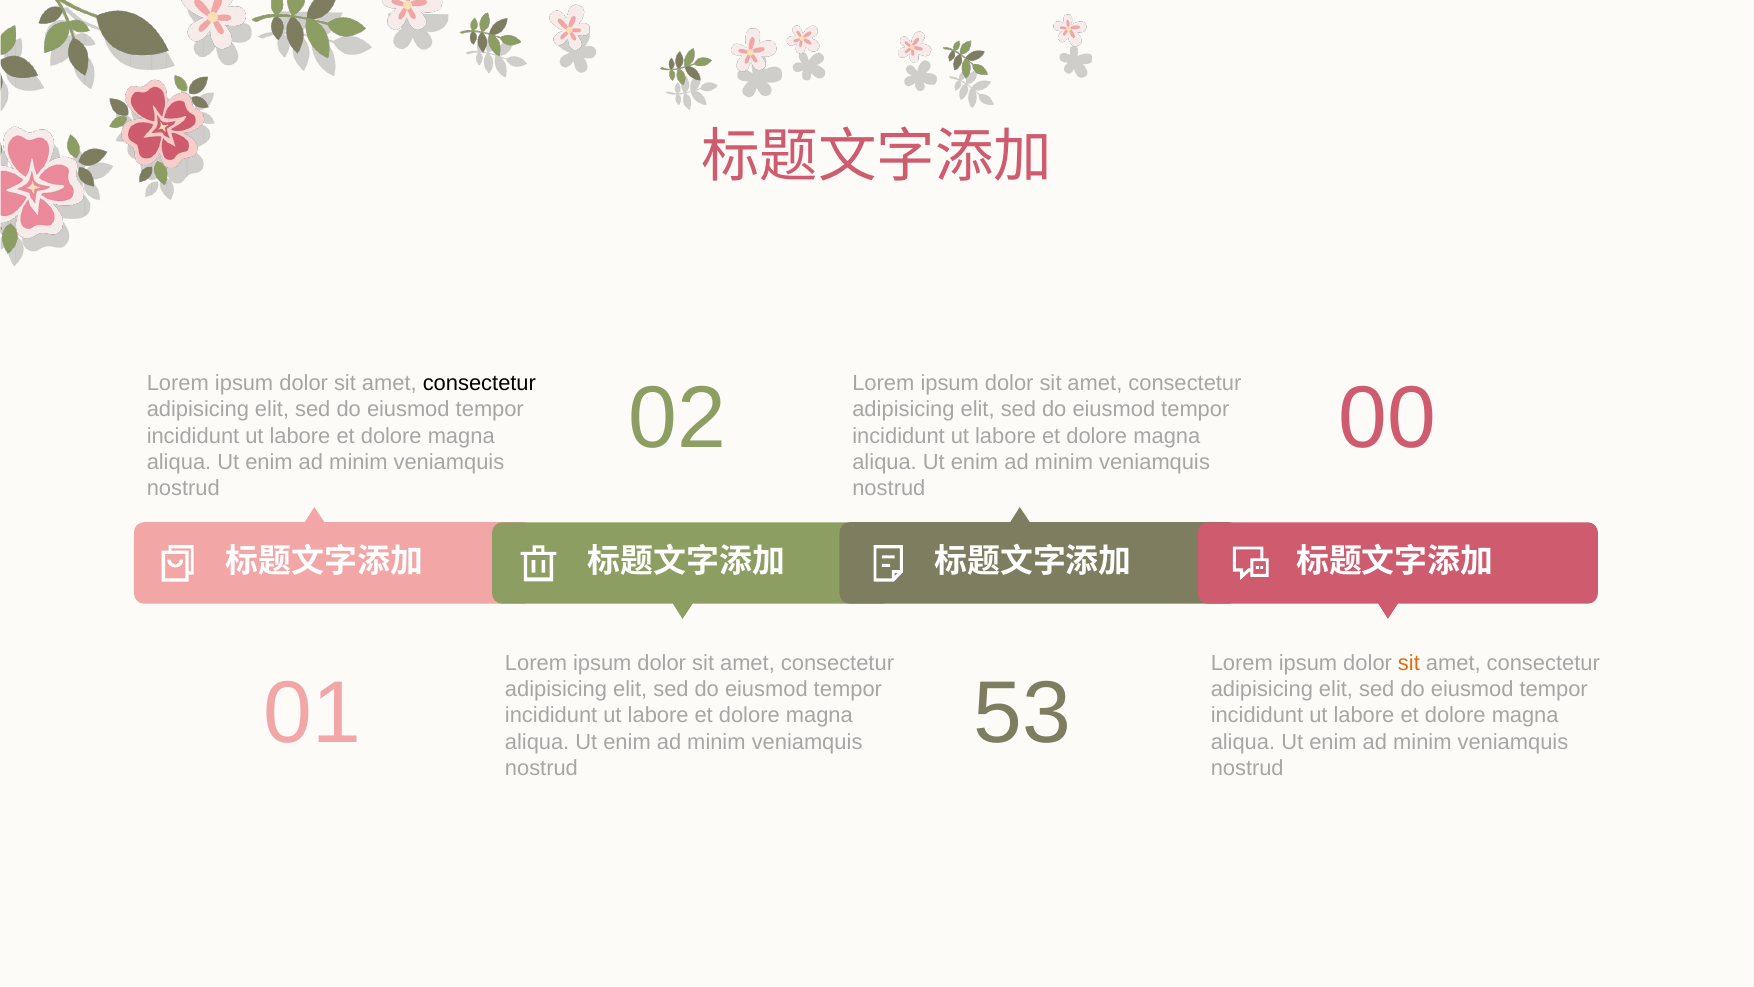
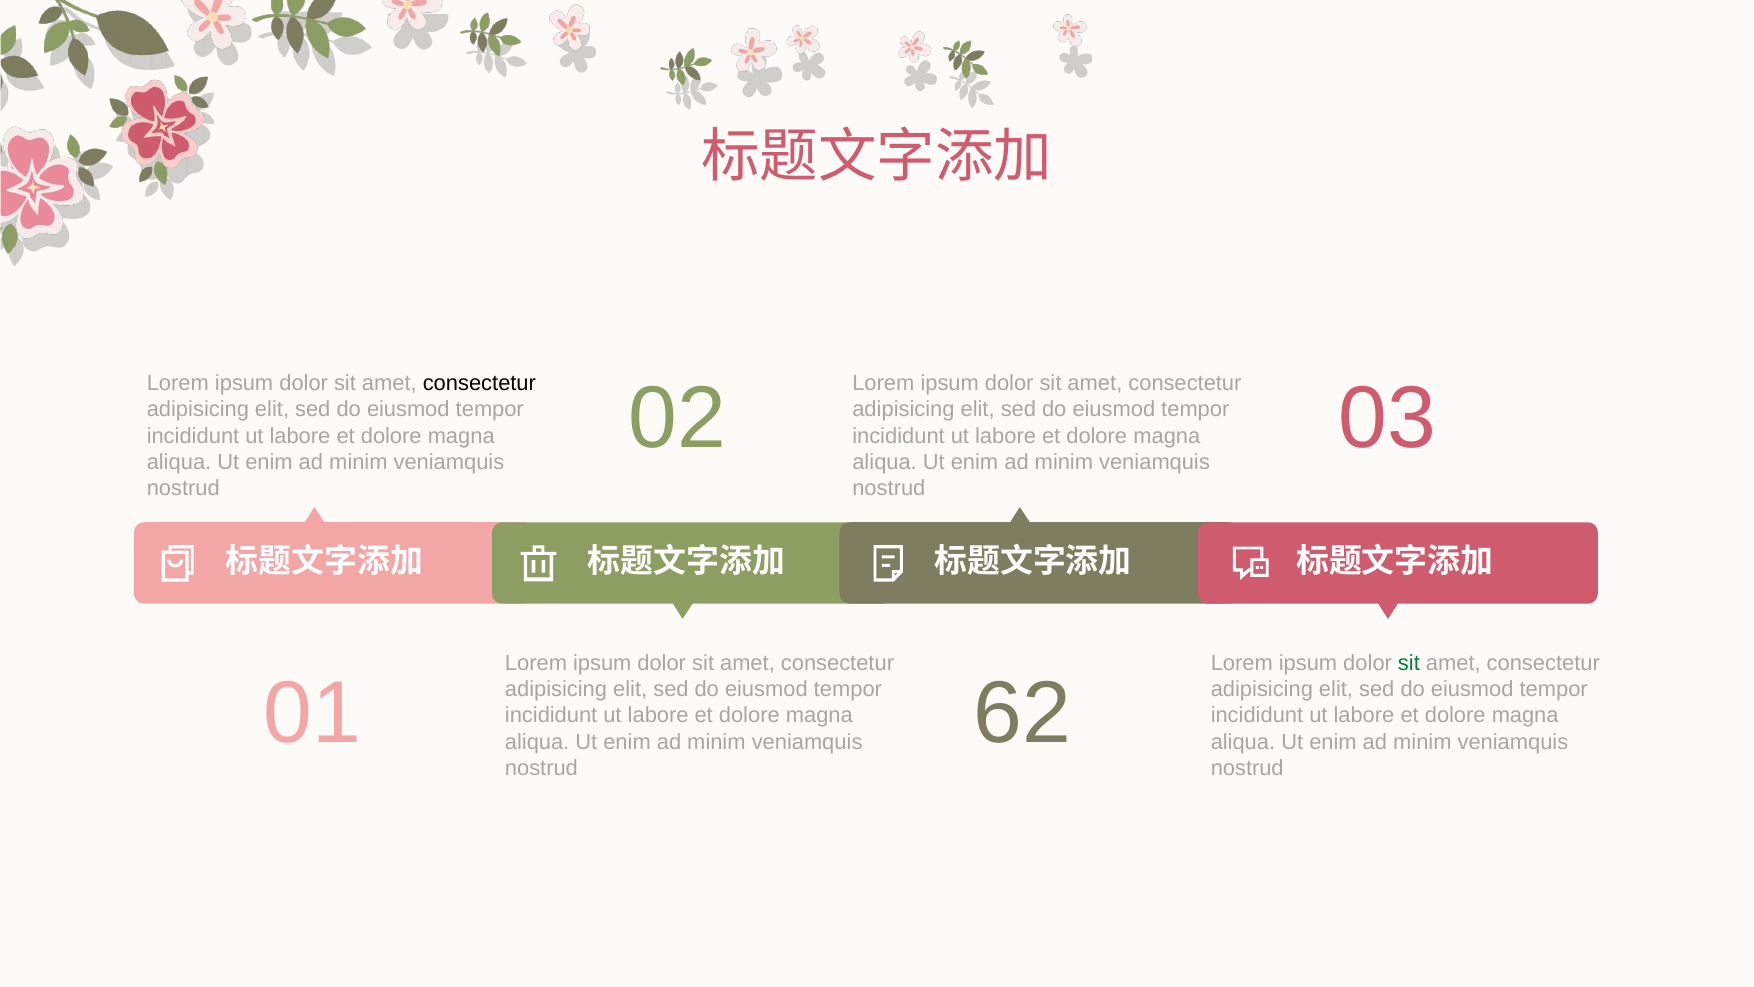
00: 00 -> 03
sit at (1409, 663) colour: orange -> green
53: 53 -> 62
